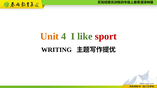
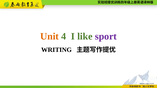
sport colour: red -> purple
